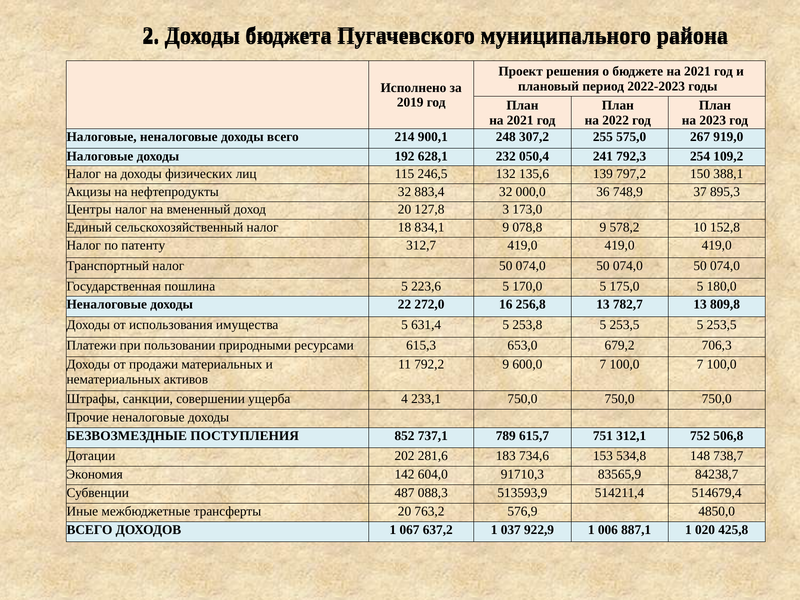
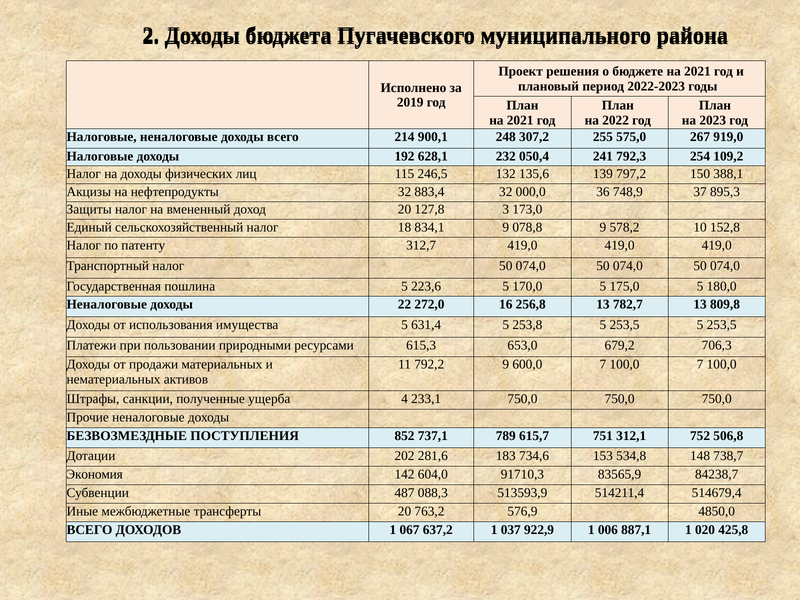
Центры: Центры -> Защиты
совершении: совершении -> полученные
